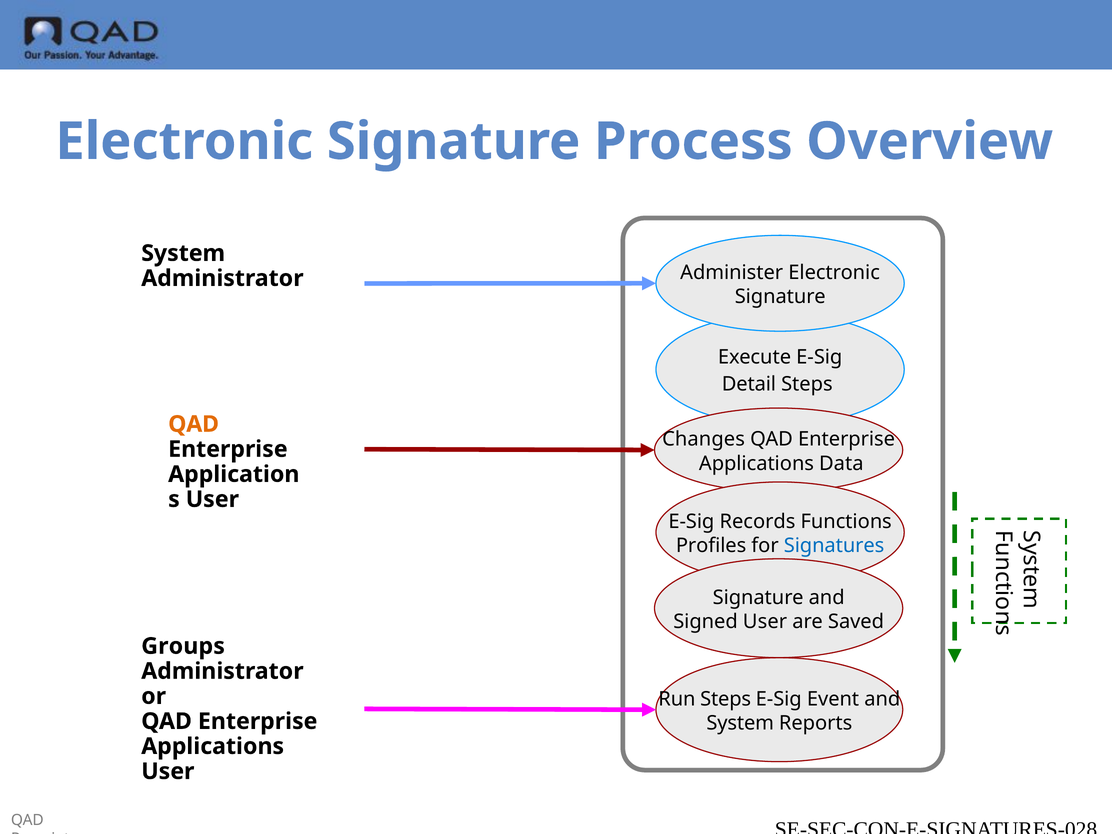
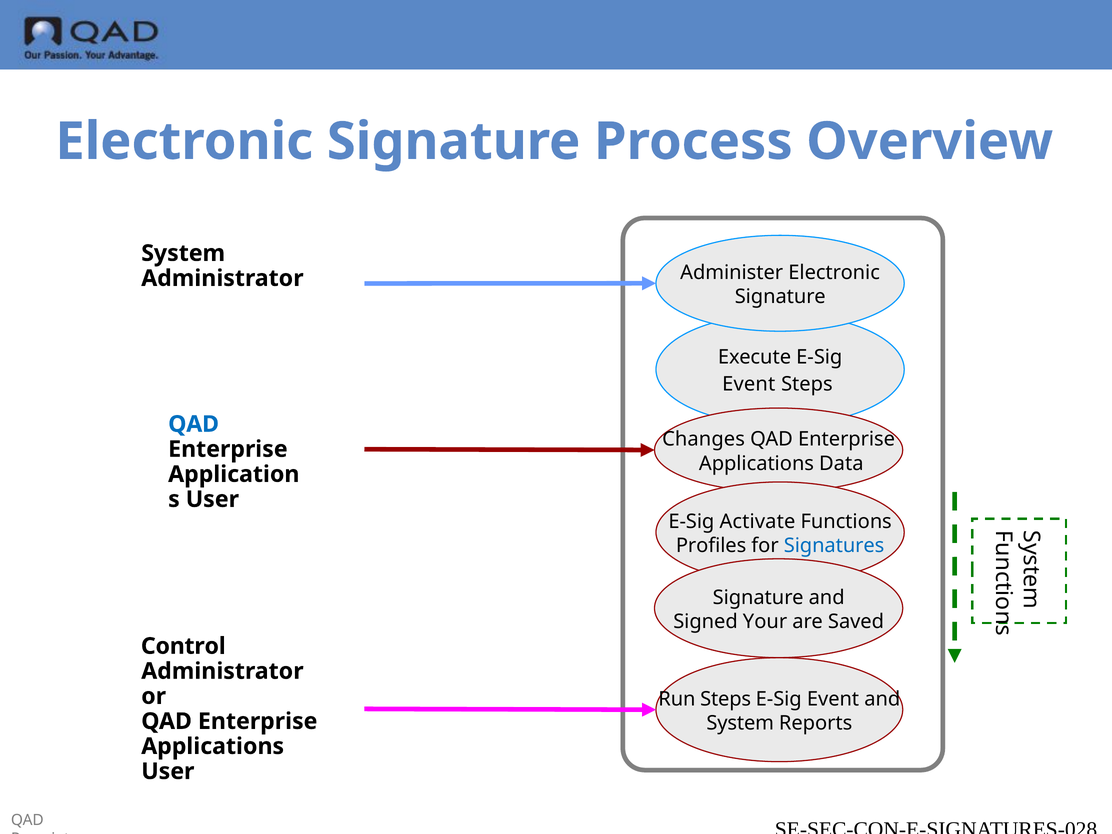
Detail at (749, 384): Detail -> Event
QAD at (194, 424) colour: orange -> blue
Records: Records -> Activate
Signed User: User -> Your
Groups: Groups -> Control
